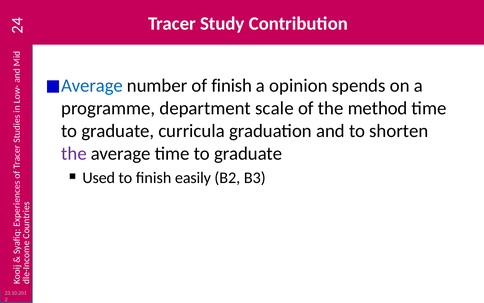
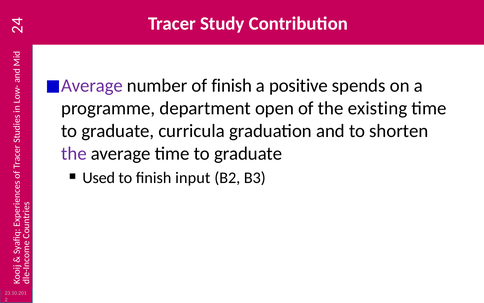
Average at (92, 86) colour: blue -> purple
opinion: opinion -> positive
scale: scale -> open
method: method -> existing
easily: easily -> input
